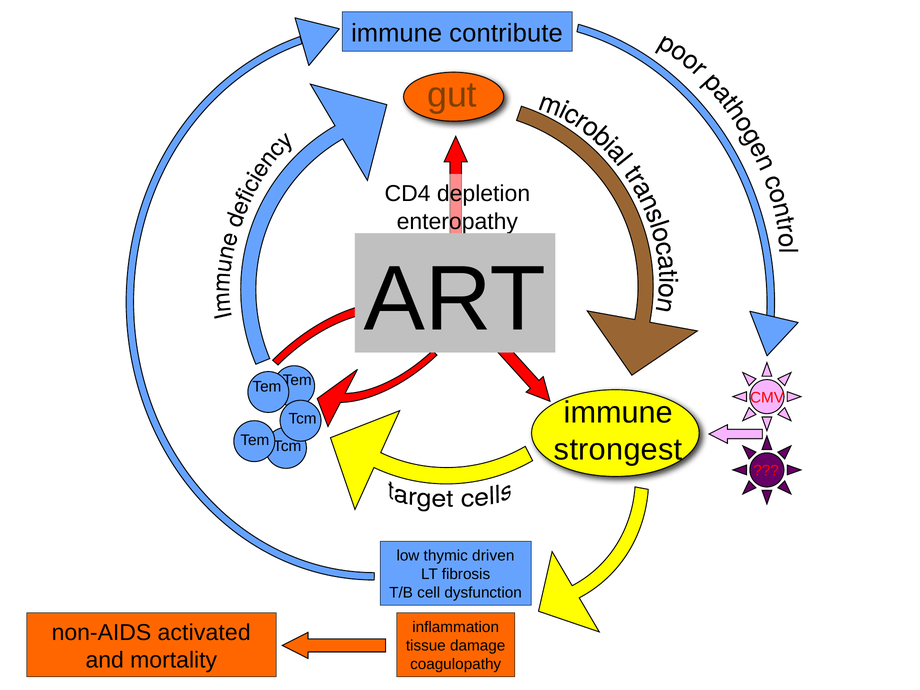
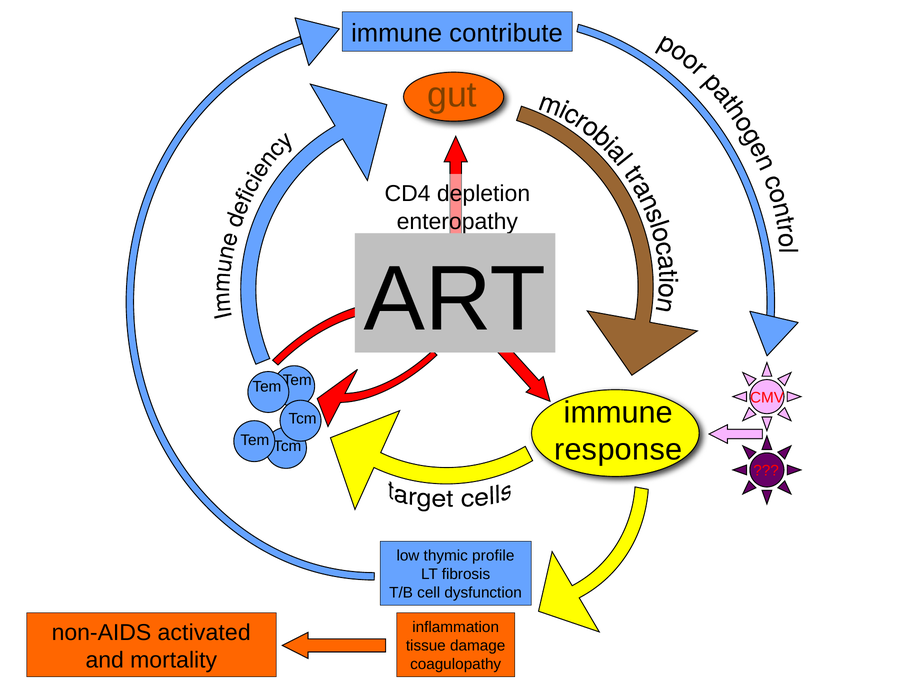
strongest: strongest -> response
driven: driven -> profile
